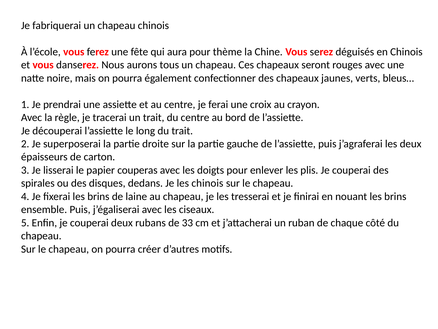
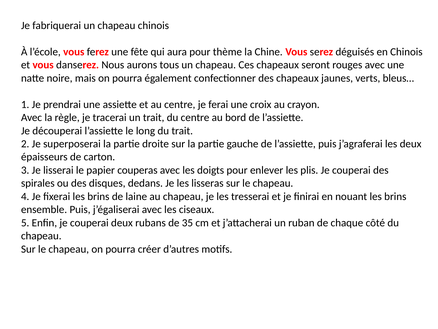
les chinois: chinois -> lisseras
33: 33 -> 35
